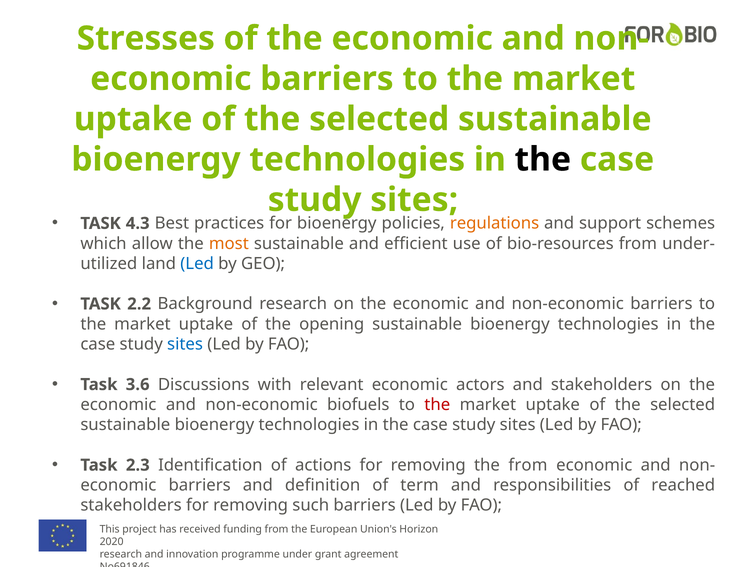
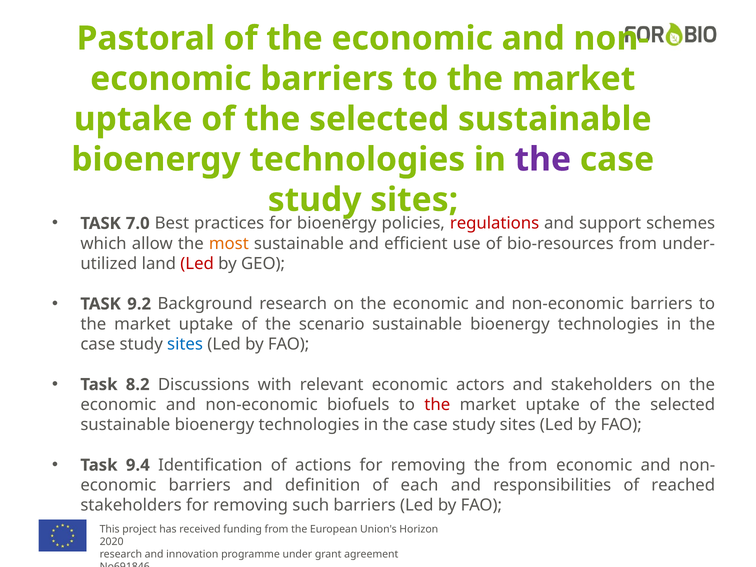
Stresses: Stresses -> Pastoral
the at (543, 159) colour: black -> purple
4.3: 4.3 -> 7.0
regulations colour: orange -> red
Led at (197, 264) colour: blue -> red
2.2: 2.2 -> 9.2
opening: opening -> scenario
3.6: 3.6 -> 8.2
2.3: 2.3 -> 9.4
term: term -> each
